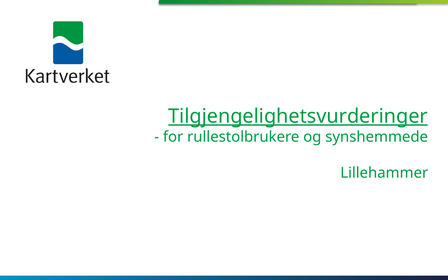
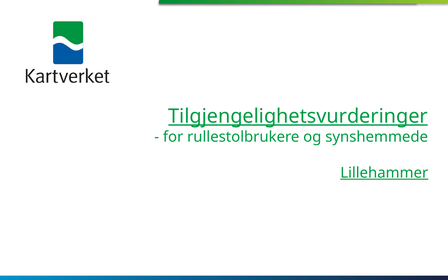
Lillehammer underline: none -> present
